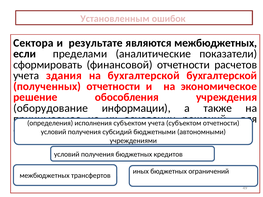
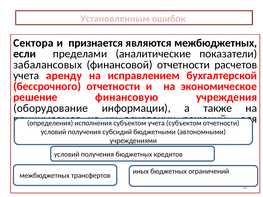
результате: результате -> признается
сформировать: сформировать -> забалансовых
здания: здания -> аренду
на бухгалтерской: бухгалтерской -> исправлением
полученных: полученных -> бессрочного
обособления: обособления -> финансовую
